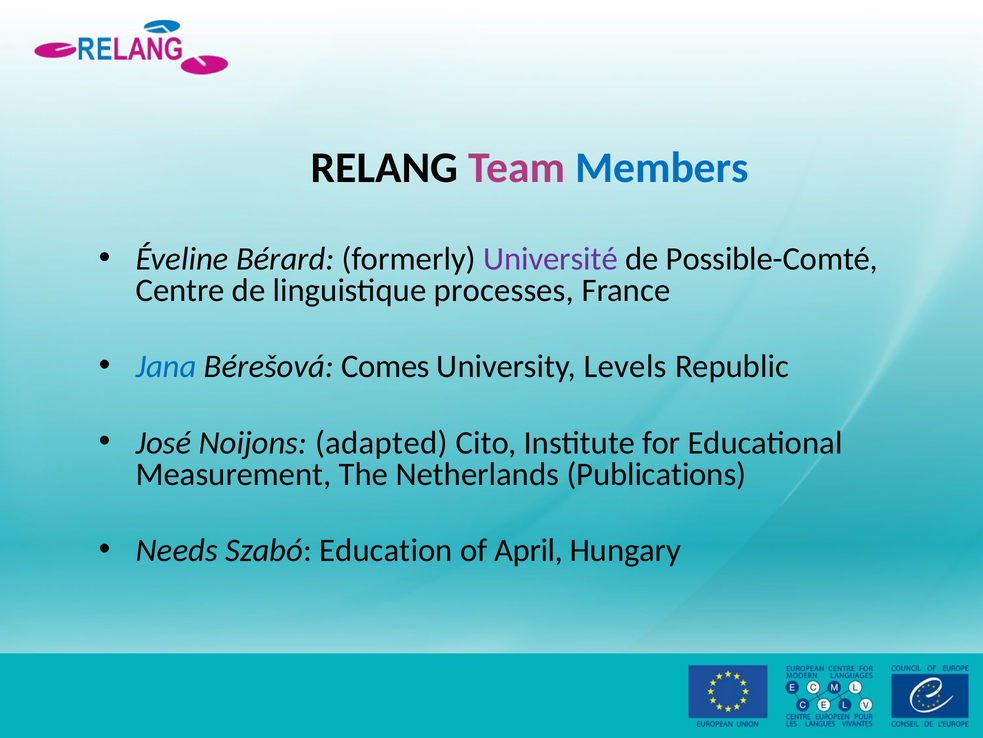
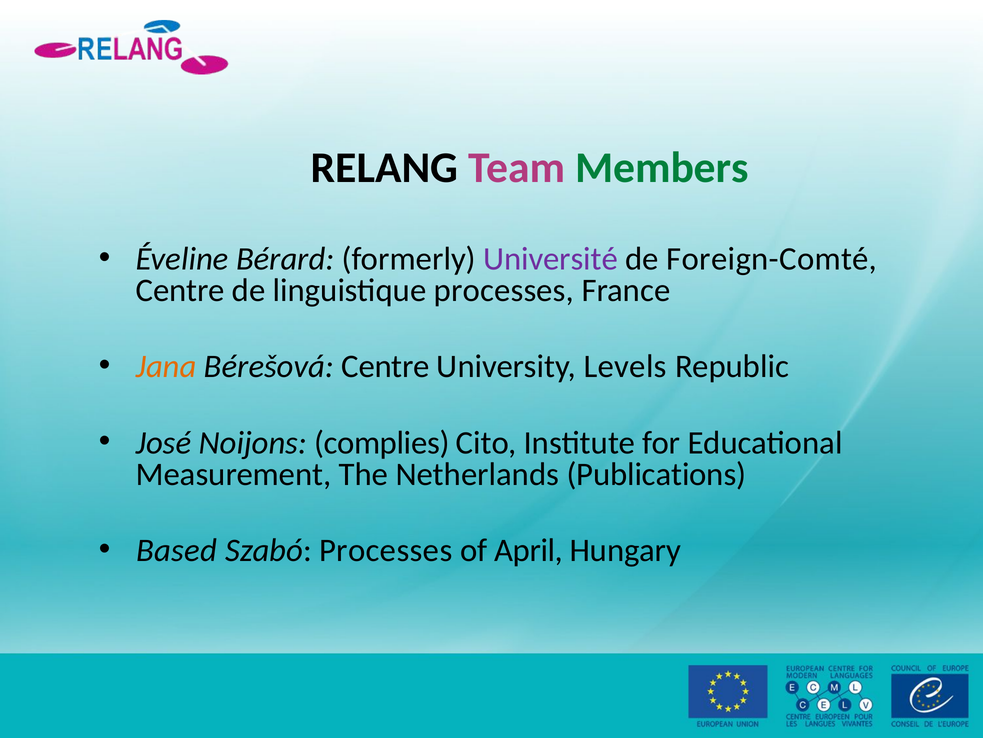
Members colour: blue -> green
Possible-Comté: Possible-Comté -> Foreign-Comté
Jana colour: blue -> orange
Bérešová Comes: Comes -> Centre
adapted: adapted -> complies
Needs: Needs -> Based
Szabó Education: Education -> Processes
